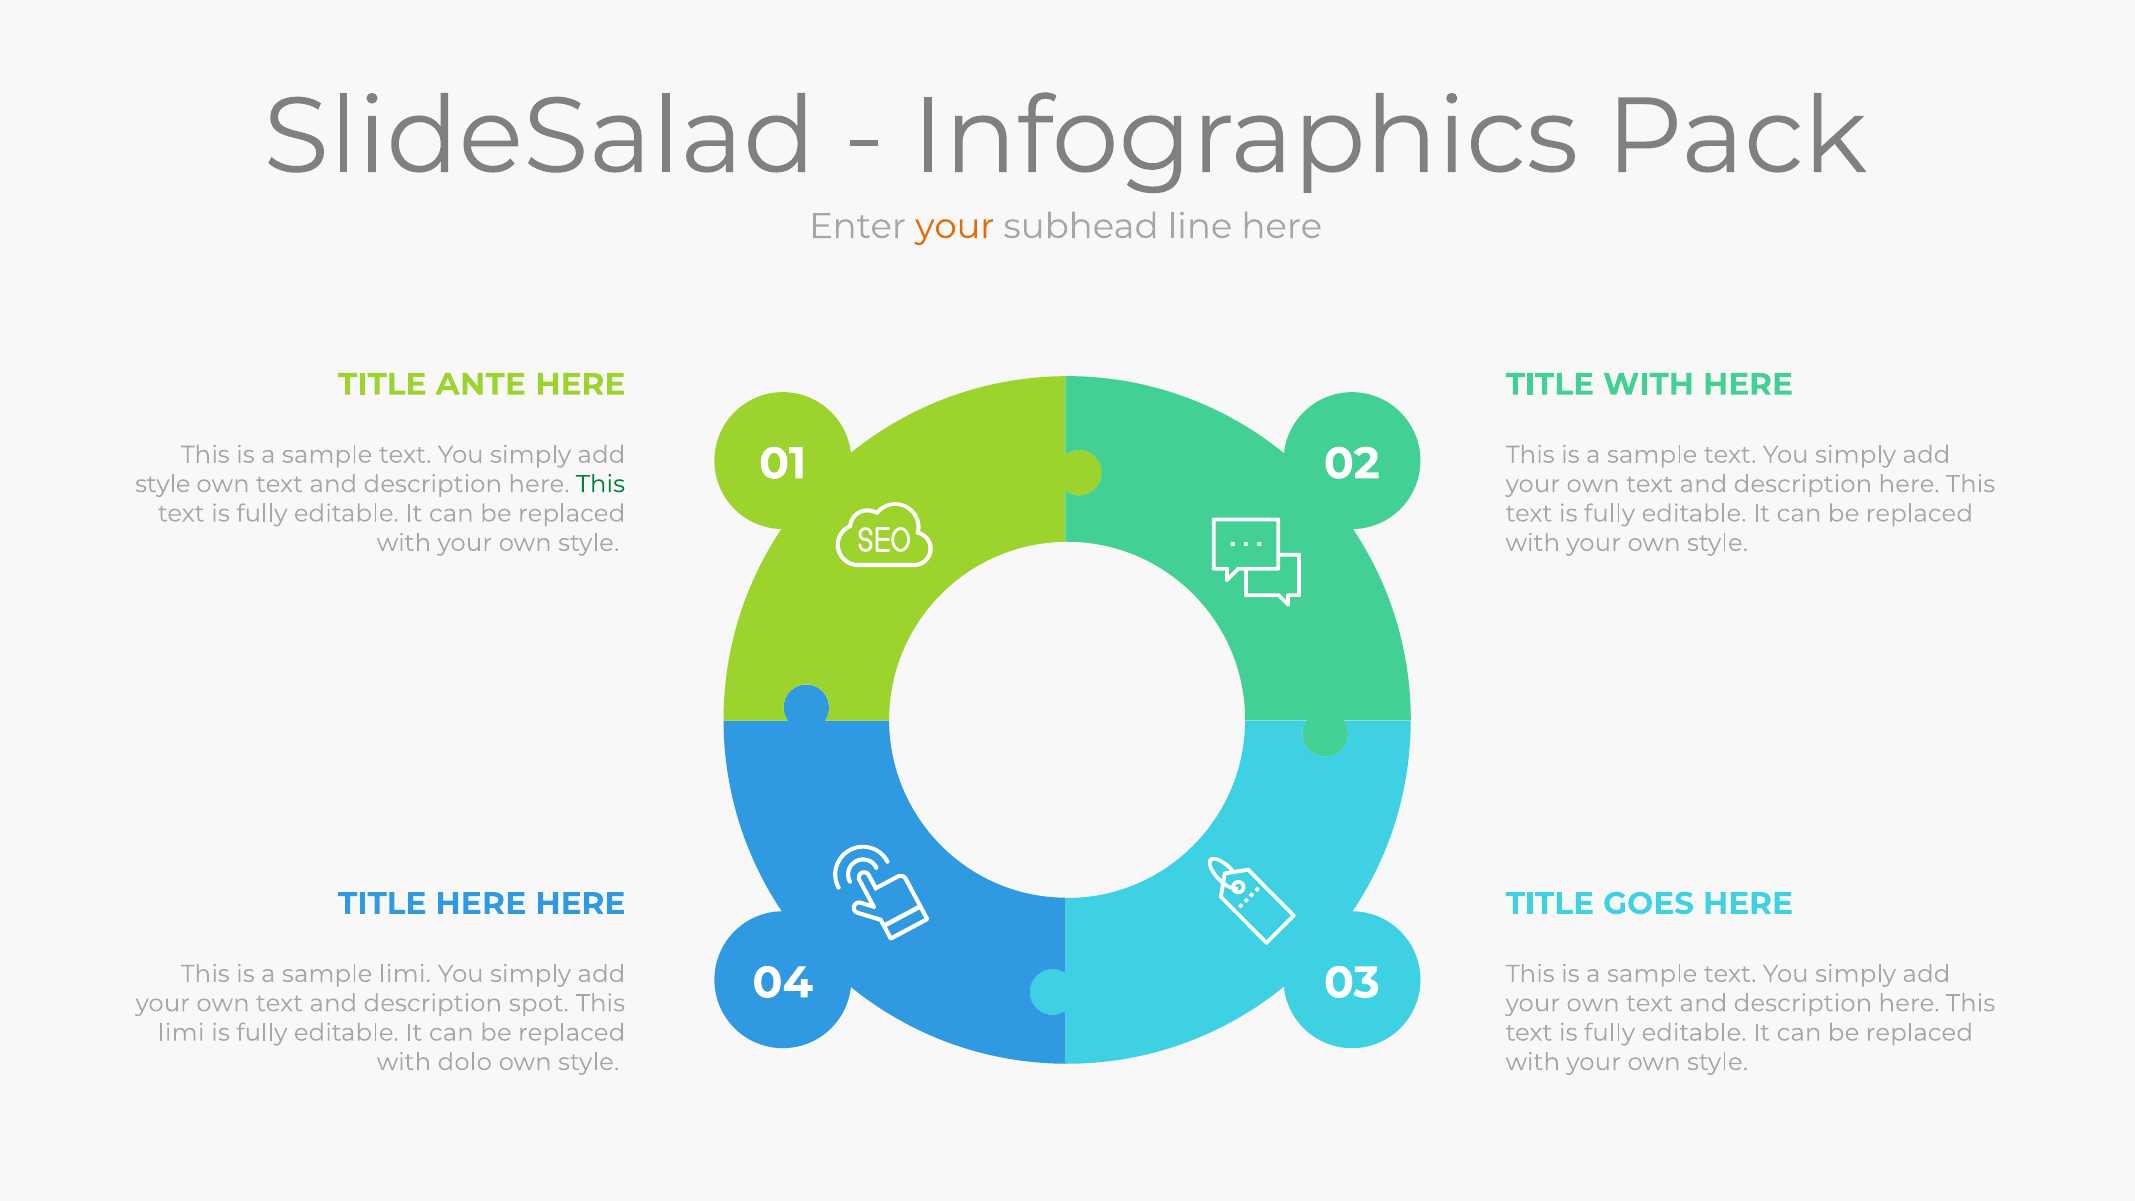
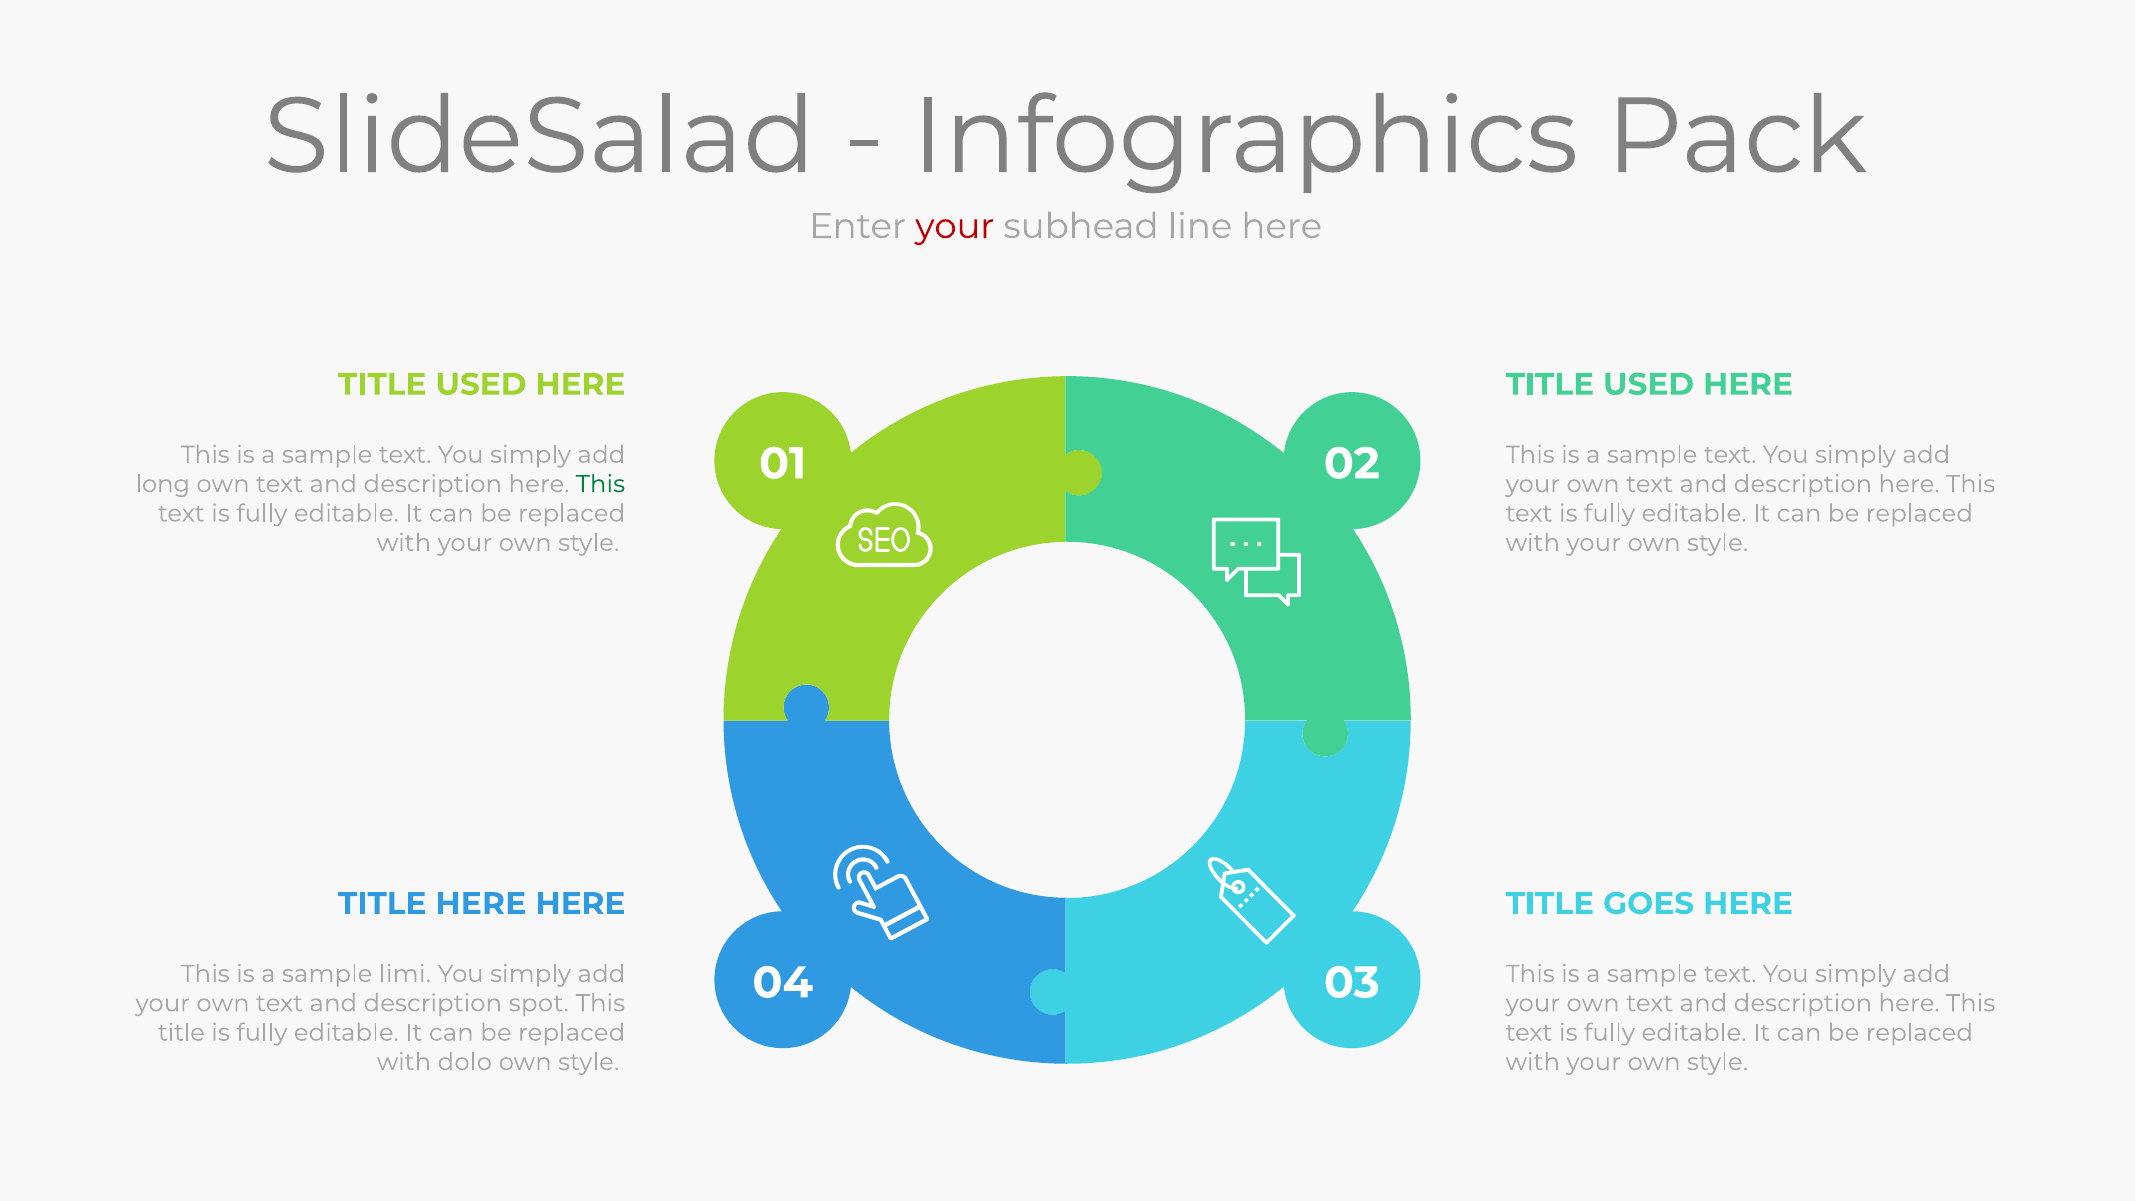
your at (955, 226) colour: orange -> red
ANTE at (481, 384): ANTE -> USED
WITH at (1649, 384): WITH -> USED
style at (163, 484): style -> long
limi at (181, 1033): limi -> title
